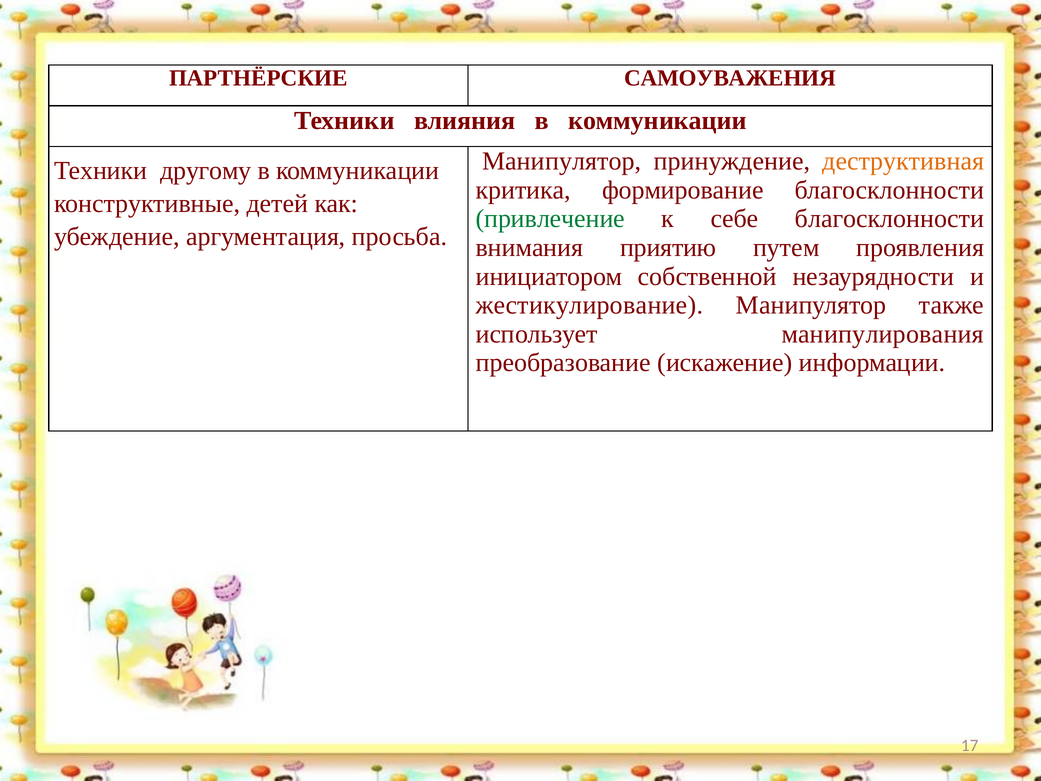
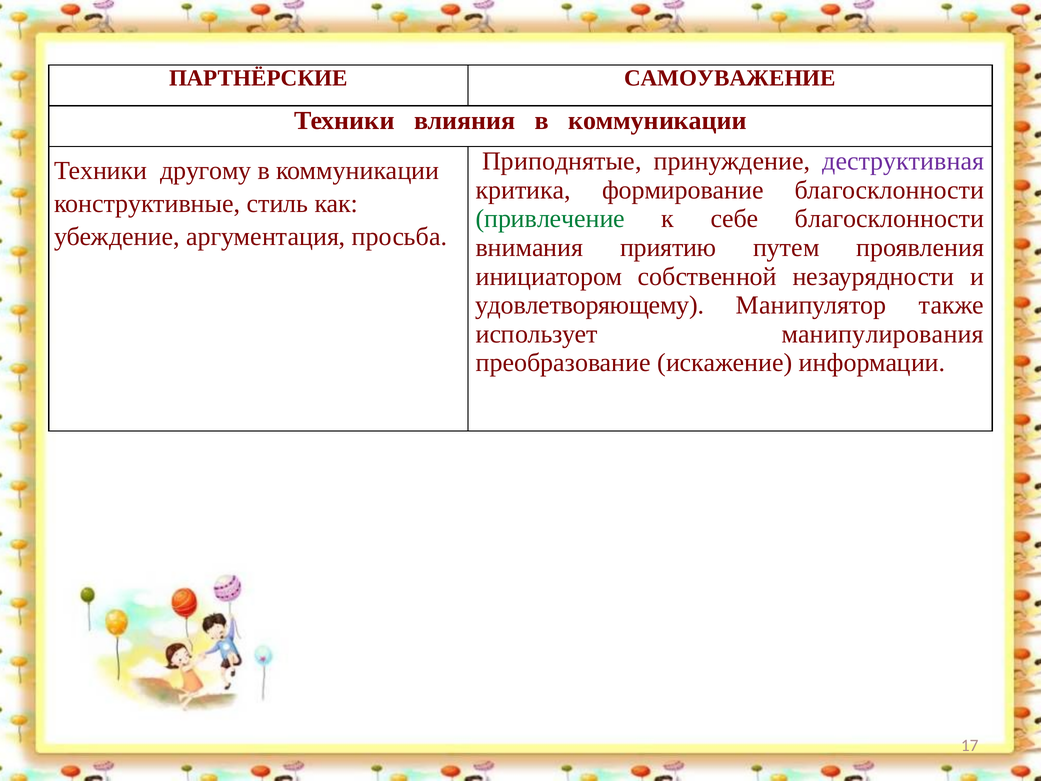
САМОУВАЖЕНИЯ: САМОУВАЖЕНИЯ -> САМОУВАЖЕНИЕ
Манипулятор at (562, 161): Манипулятор -> Приподнятые
деструктивная colour: orange -> purple
детей: детей -> стиль
жестикулирование: жестикулирование -> удовлетворяющему
